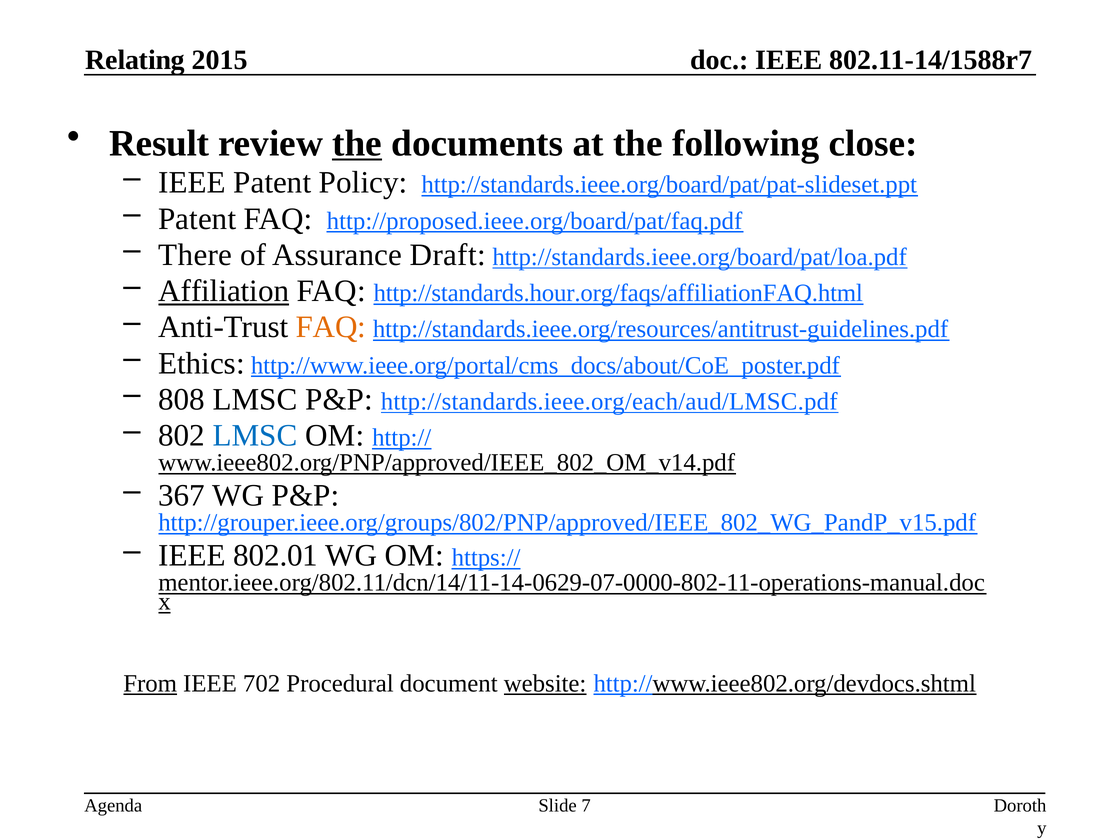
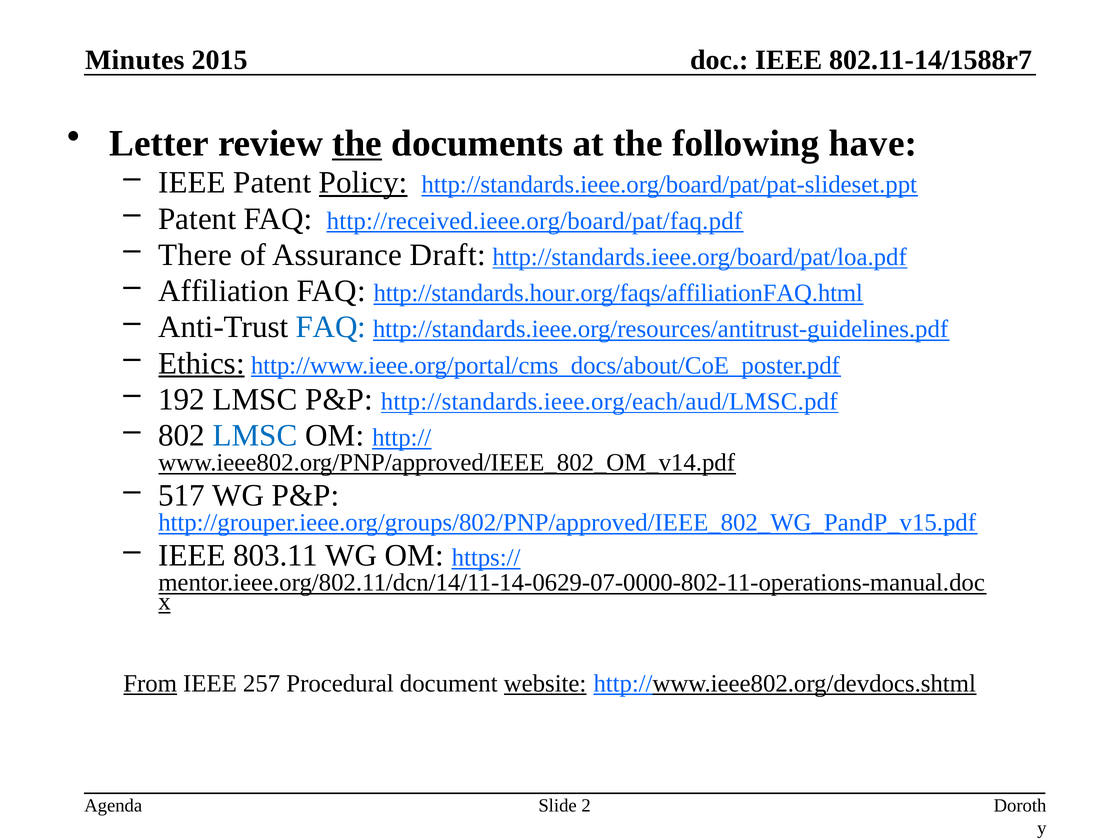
Relating: Relating -> Minutes
Result: Result -> Letter
close: close -> have
Policy underline: none -> present
http://proposed.ieee.org/board/pat/faq.pdf: http://proposed.ieee.org/board/pat/faq.pdf -> http://received.ieee.org/board/pat/faq.pdf
Affiliation underline: present -> none
FAQ at (331, 327) colour: orange -> blue
Ethics underline: none -> present
808: 808 -> 192
367: 367 -> 517
802.01: 802.01 -> 803.11
702: 702 -> 257
7: 7 -> 2
